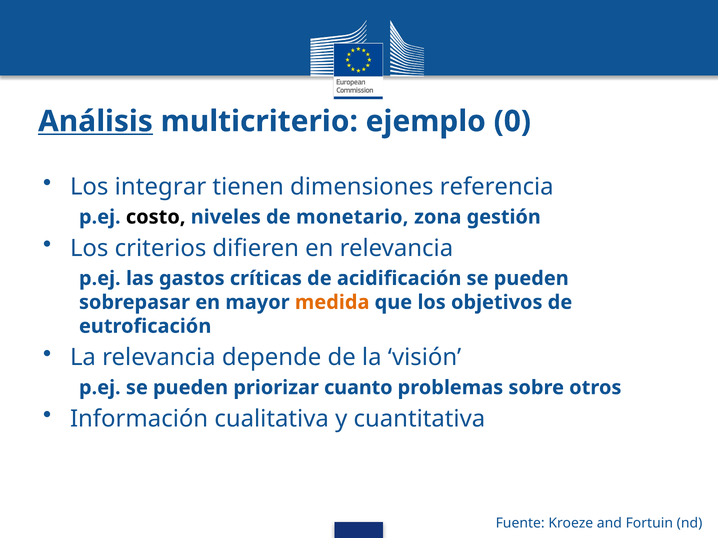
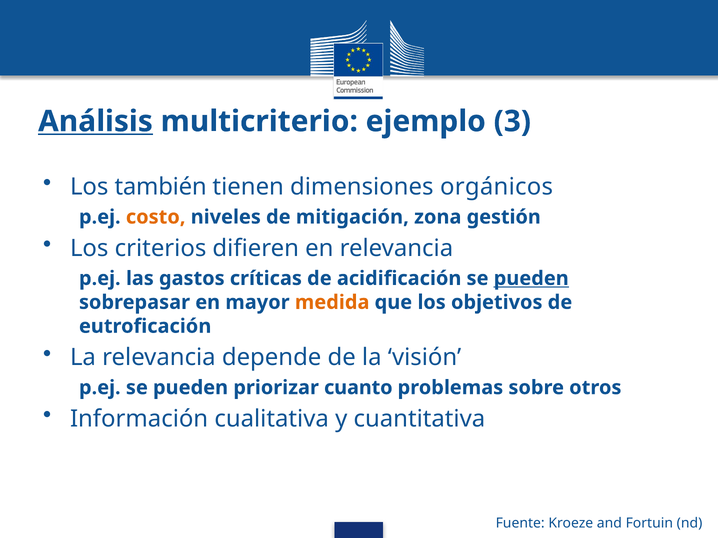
0: 0 -> 3
integrar: integrar -> también
referencia: referencia -> orgánicos
costo colour: black -> orange
monetario: monetario -> mitigación
pueden at (531, 279) underline: none -> present
